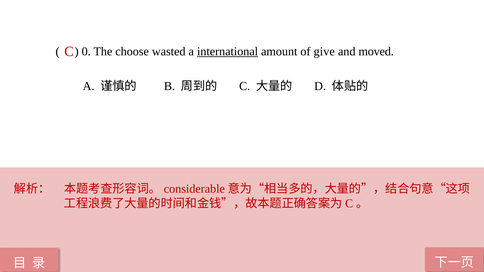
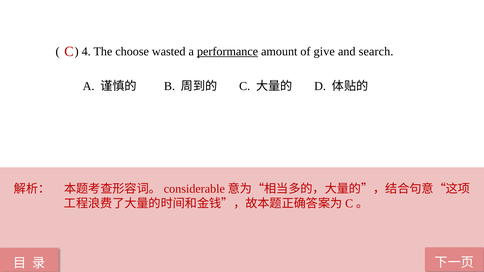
0: 0 -> 4
international: international -> performance
moved: moved -> search
